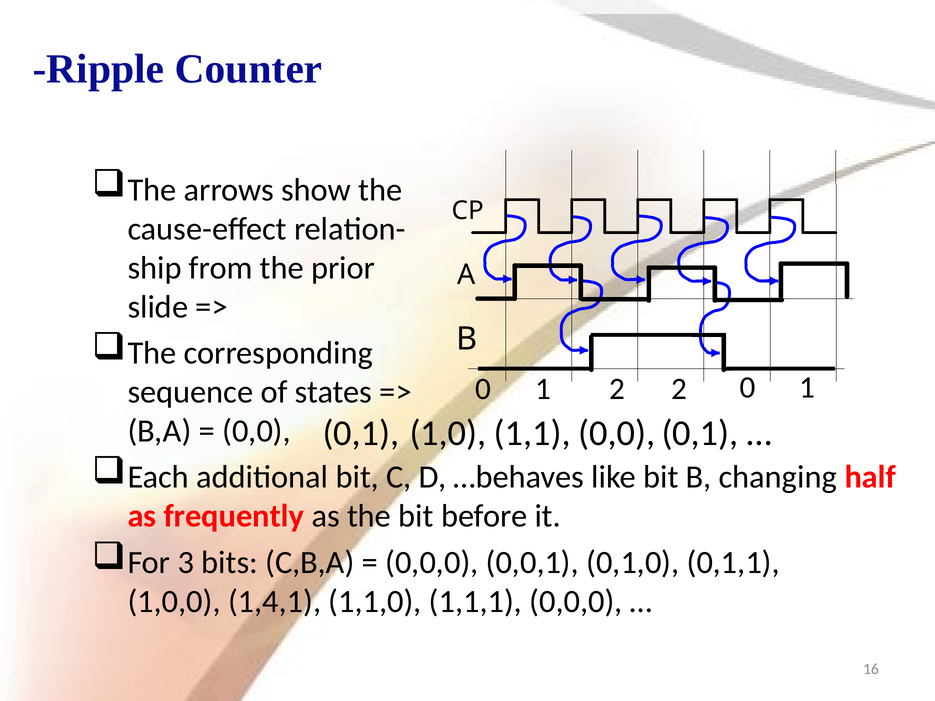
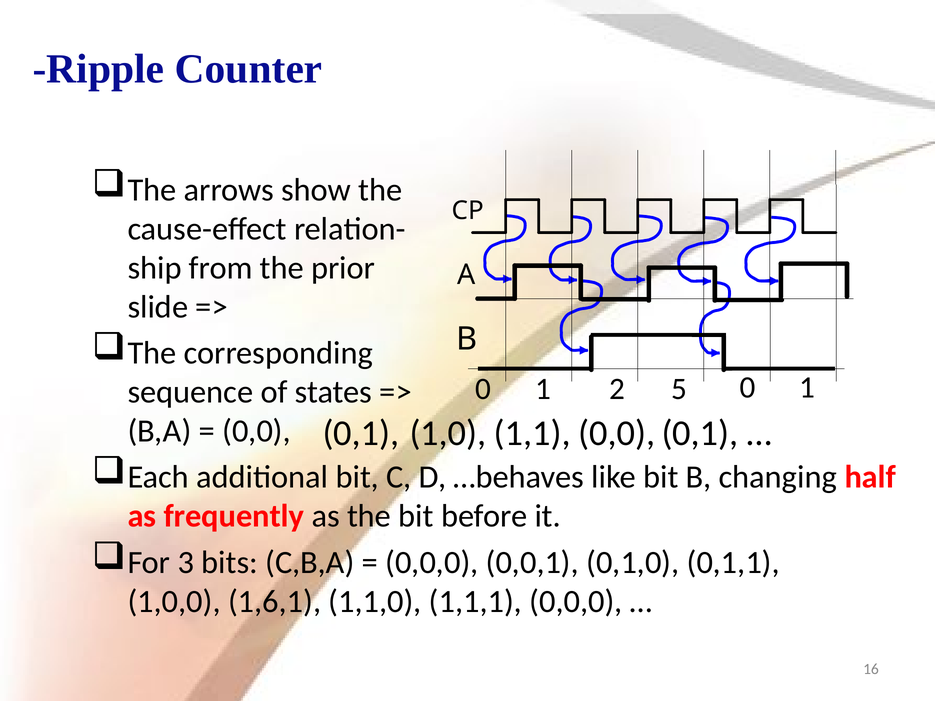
2 2: 2 -> 5
1,4,1: 1,4,1 -> 1,6,1
